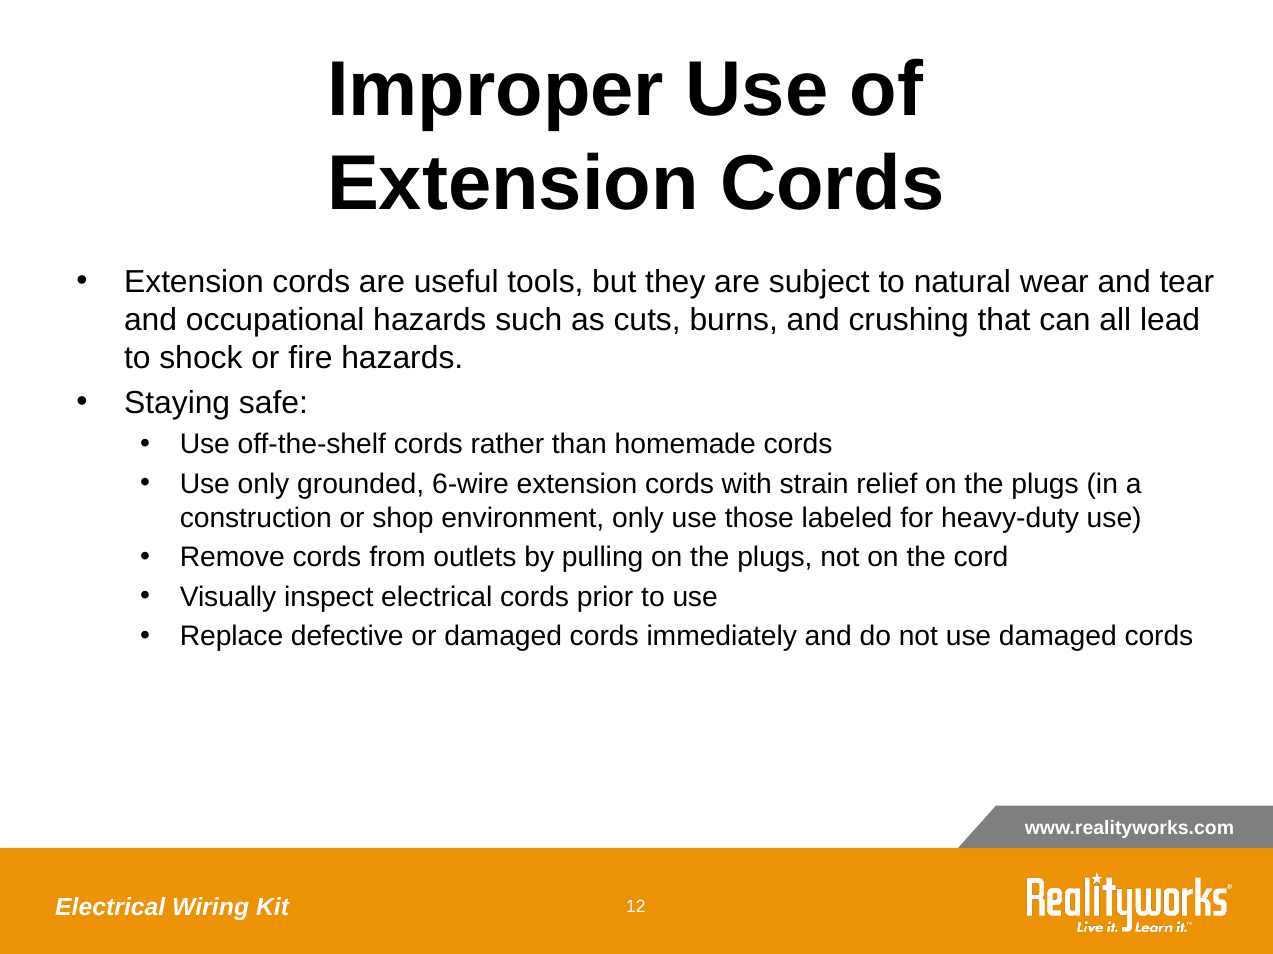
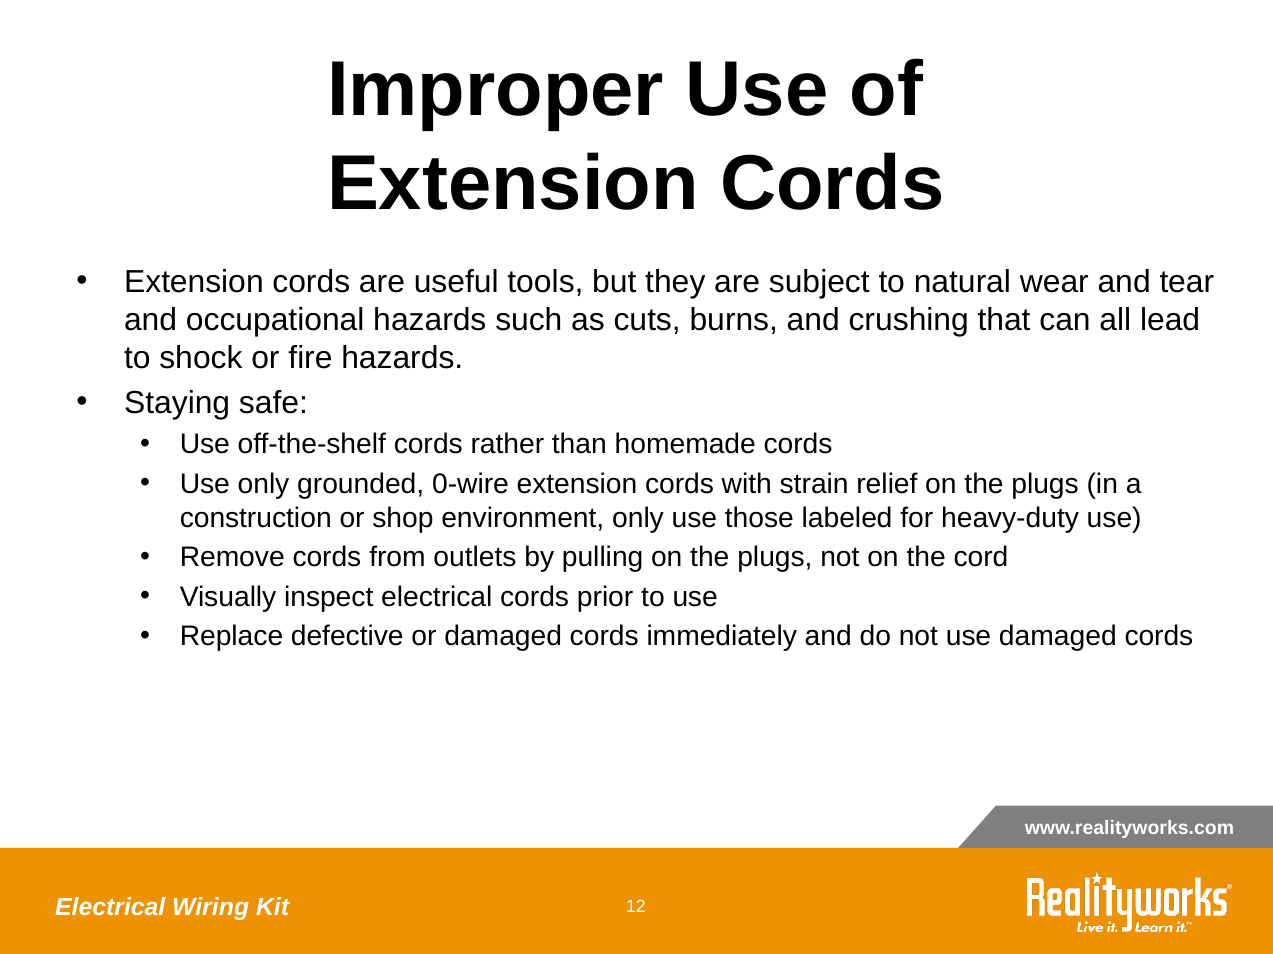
6-wire: 6-wire -> 0-wire
